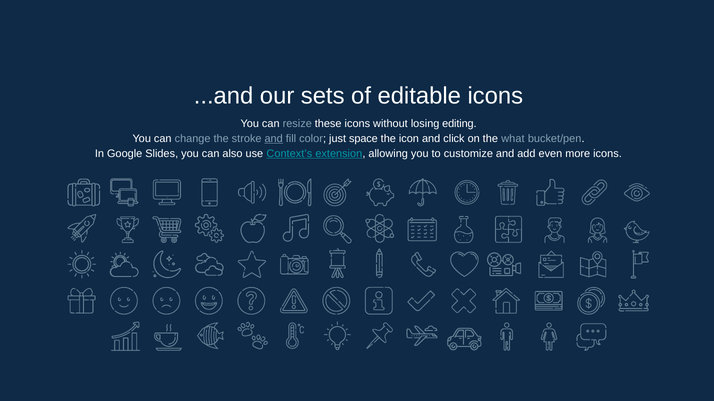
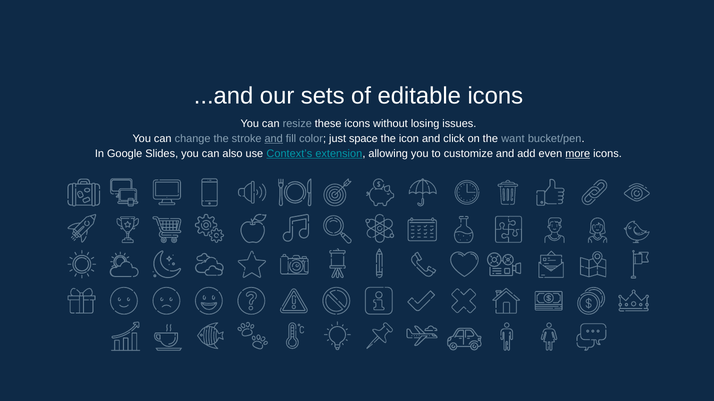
editing: editing -> issues
what: what -> want
more underline: none -> present
